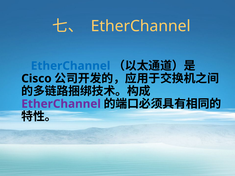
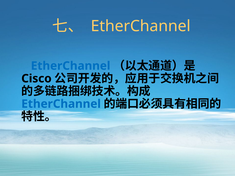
EtherChannel at (61, 104) colour: purple -> blue
